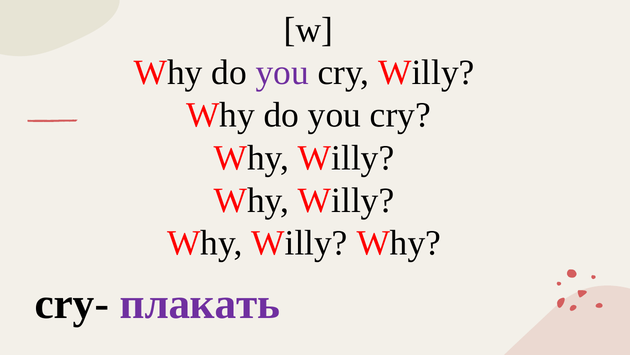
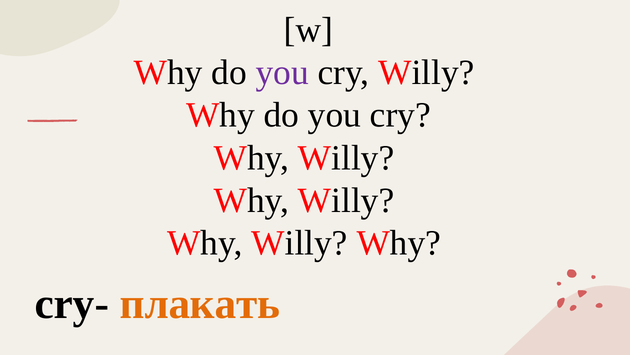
плакать colour: purple -> orange
